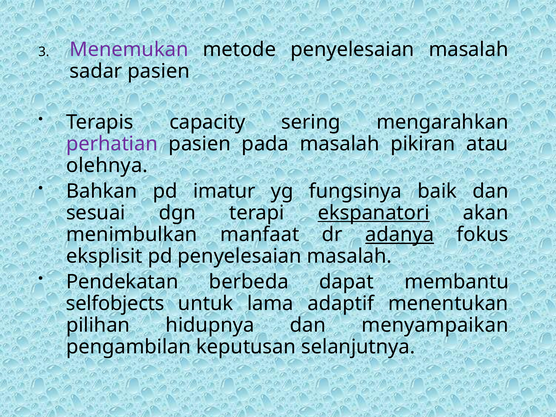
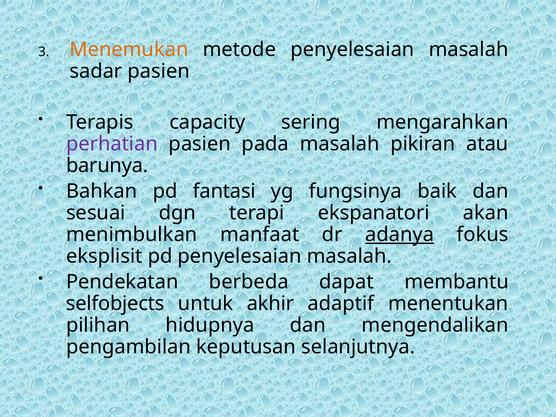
Menemukan colour: purple -> orange
olehnya: olehnya -> barunya
imatur: imatur -> fantasi
ekspanatori underline: present -> none
lama: lama -> akhir
menyampaikan: menyampaikan -> mengendalikan
